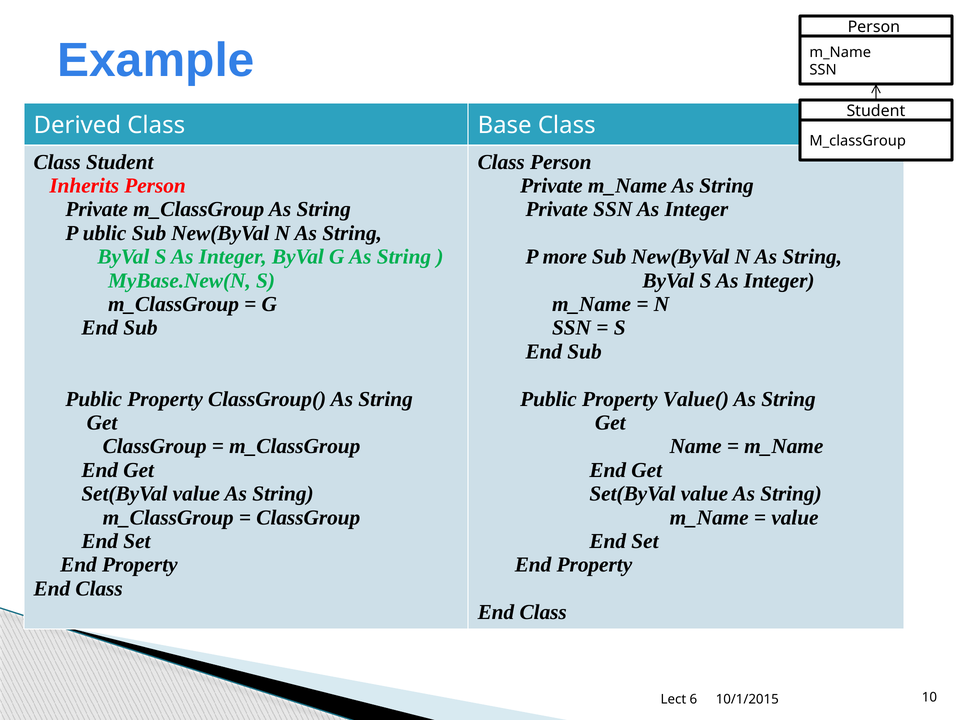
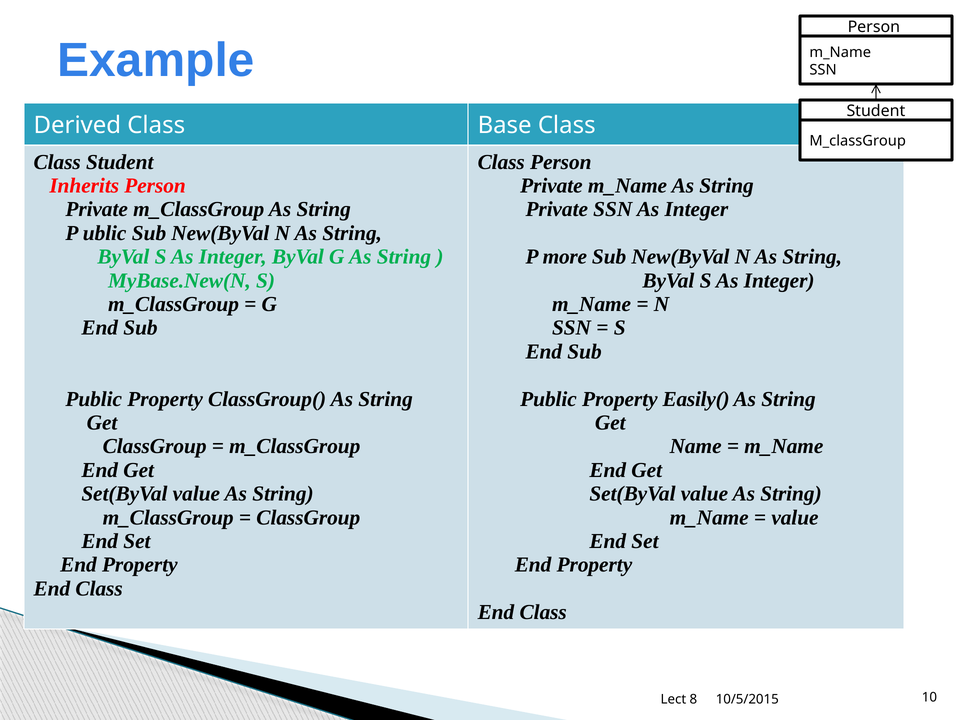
Value(: Value( -> Easily(
6: 6 -> 8
10/1/2015: 10/1/2015 -> 10/5/2015
